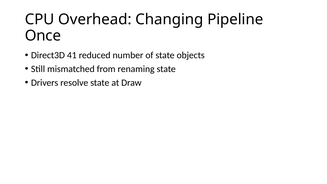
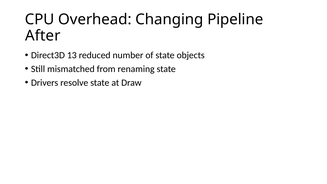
Once: Once -> After
41: 41 -> 13
